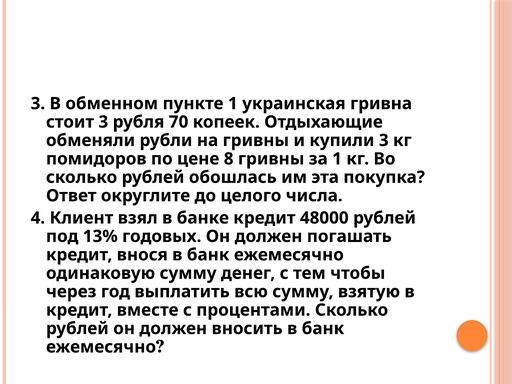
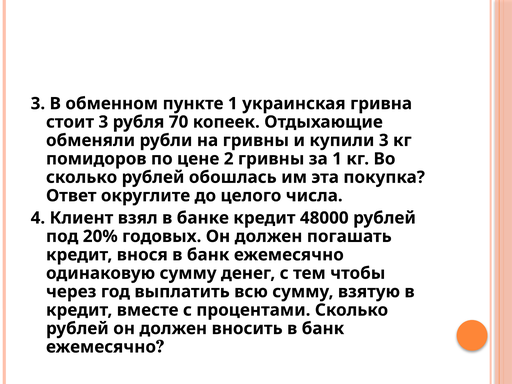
8: 8 -> 2
13%: 13% -> 20%
